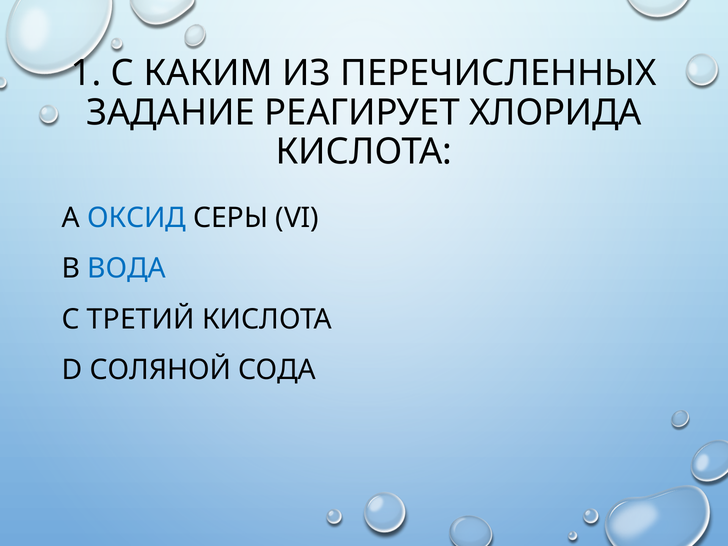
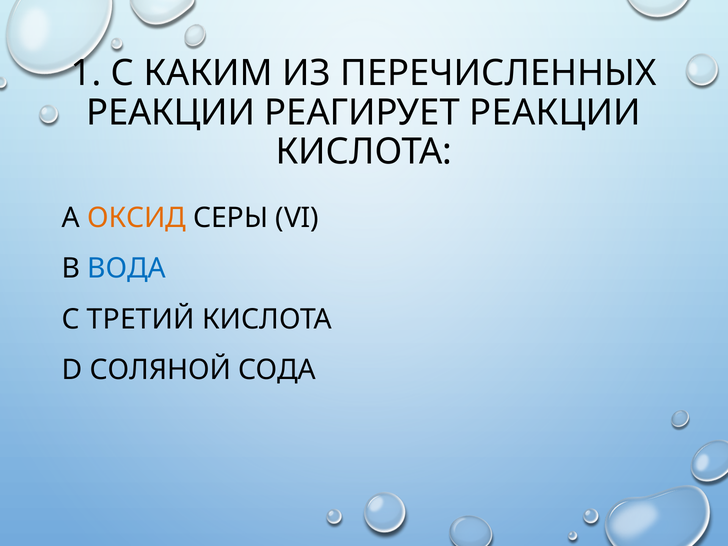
ЗАДАНИЕ at (171, 113): ЗАДАНИЕ -> РЕАКЦИИ
РЕАГИРУЕТ ХЛОРИДА: ХЛОРИДА -> РЕАКЦИИ
ОКСИД colour: blue -> orange
